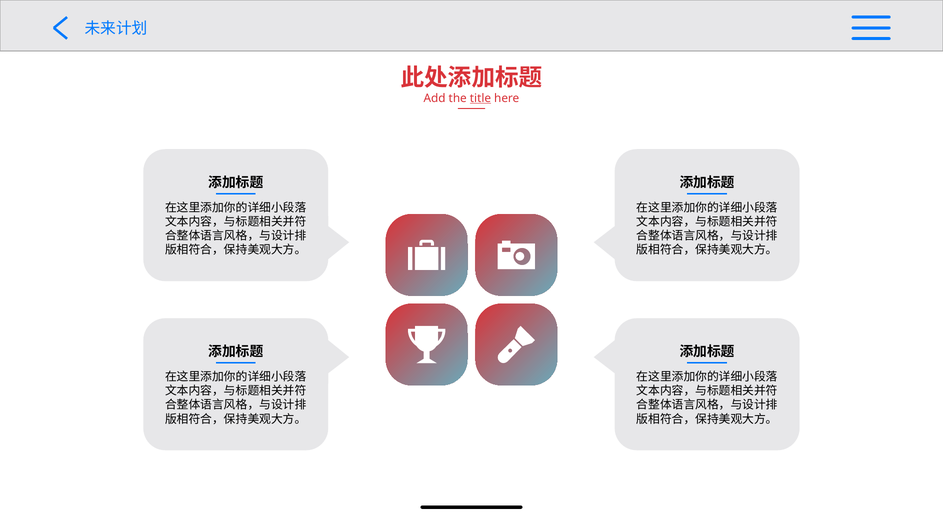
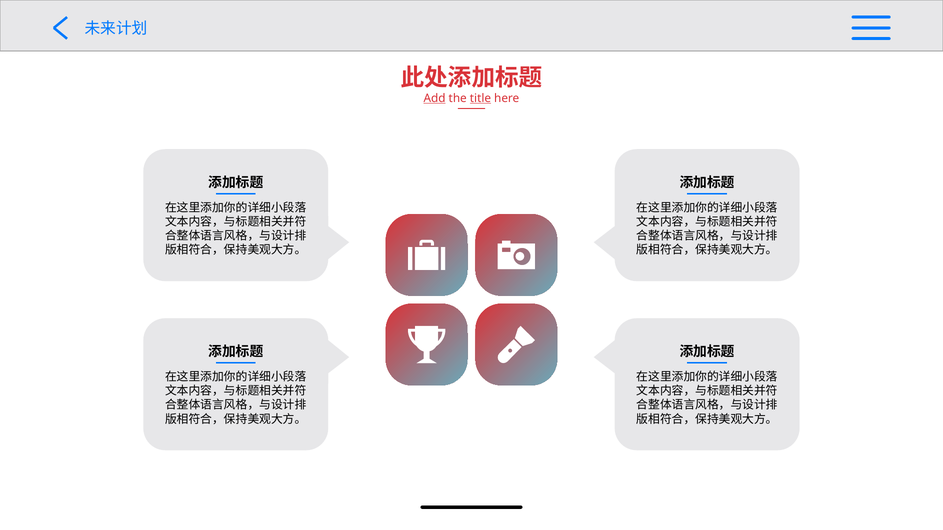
Add underline: none -> present
